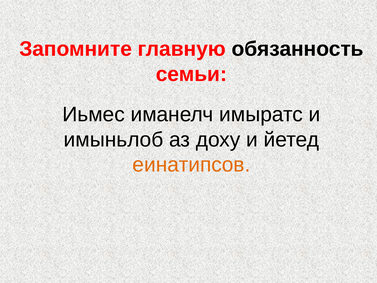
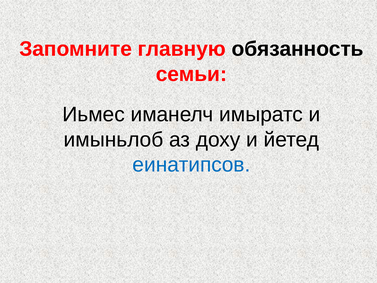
еинатипсов colour: orange -> blue
